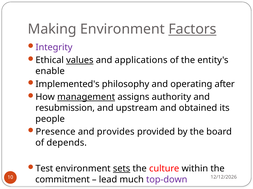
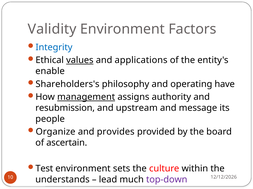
Making: Making -> Validity
Factors underline: present -> none
Integrity colour: purple -> blue
Implemented's: Implemented's -> Shareholders's
after: after -> have
obtained: obtained -> message
Presence: Presence -> Organize
depends: depends -> ascertain
sets underline: present -> none
commitment: commitment -> understands
